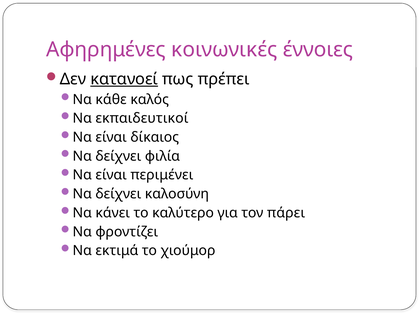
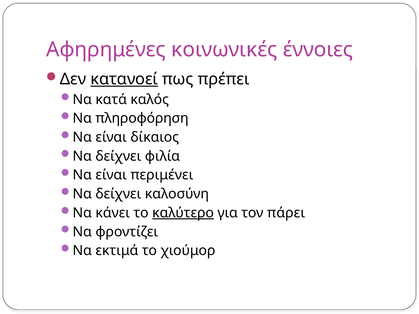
κάθε: κάθε -> κατά
εκπαιδευτικοί: εκπαιδευτικοί -> πληροφόρηση
καλύτερο underline: none -> present
